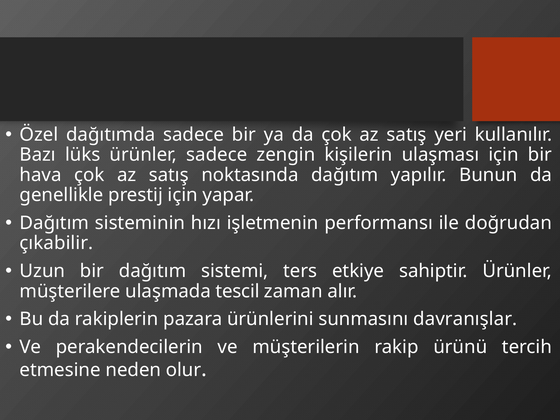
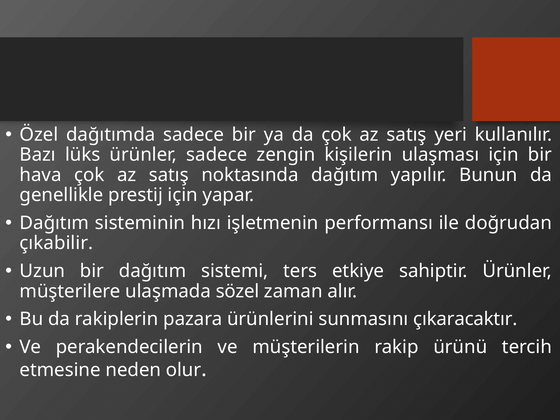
tescil: tescil -> sözel
davranışlar: davranışlar -> çıkaracaktır
